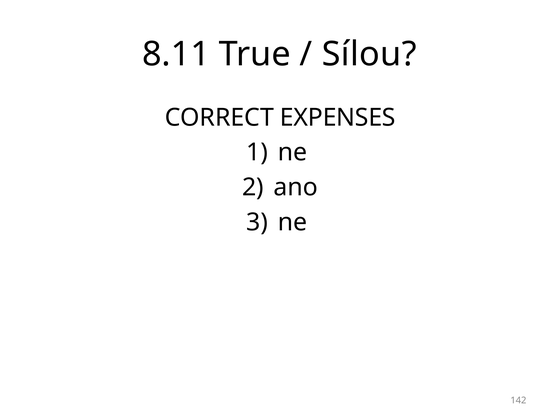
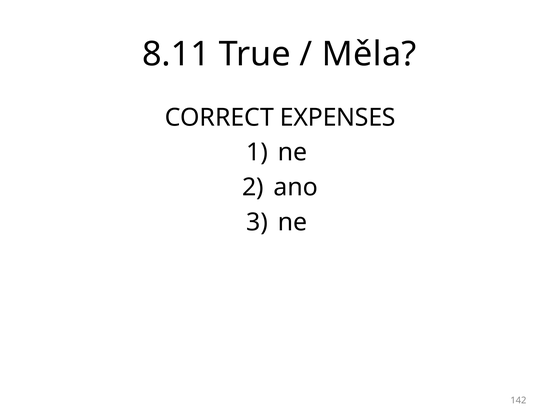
Sílou: Sílou -> Měla
